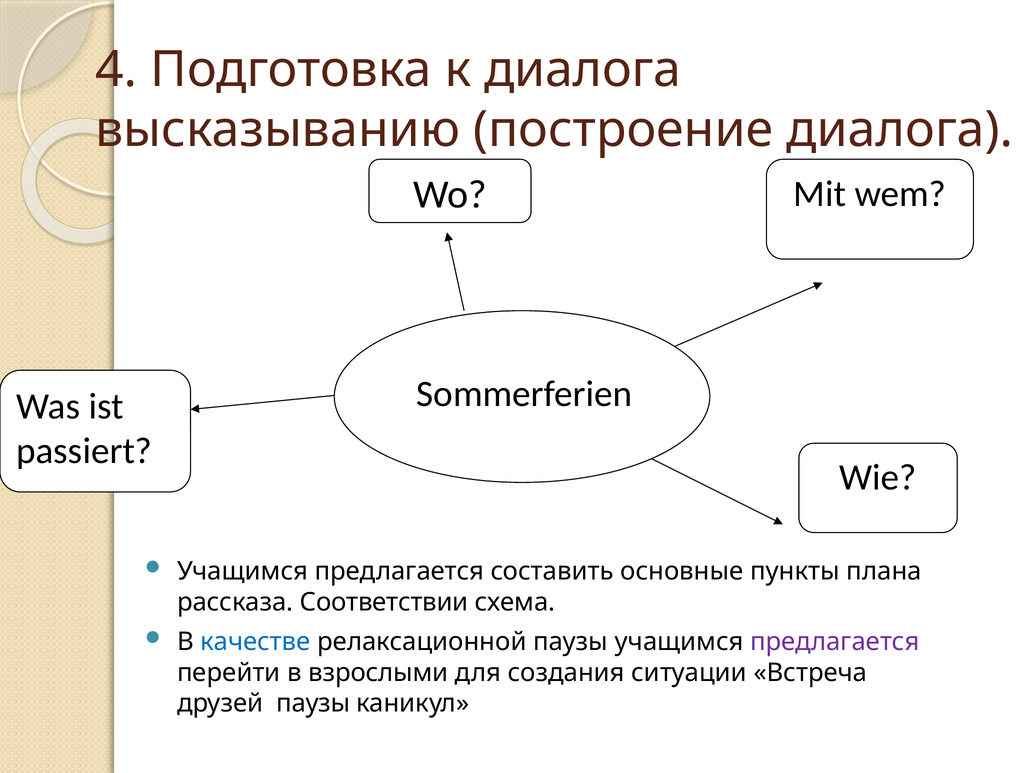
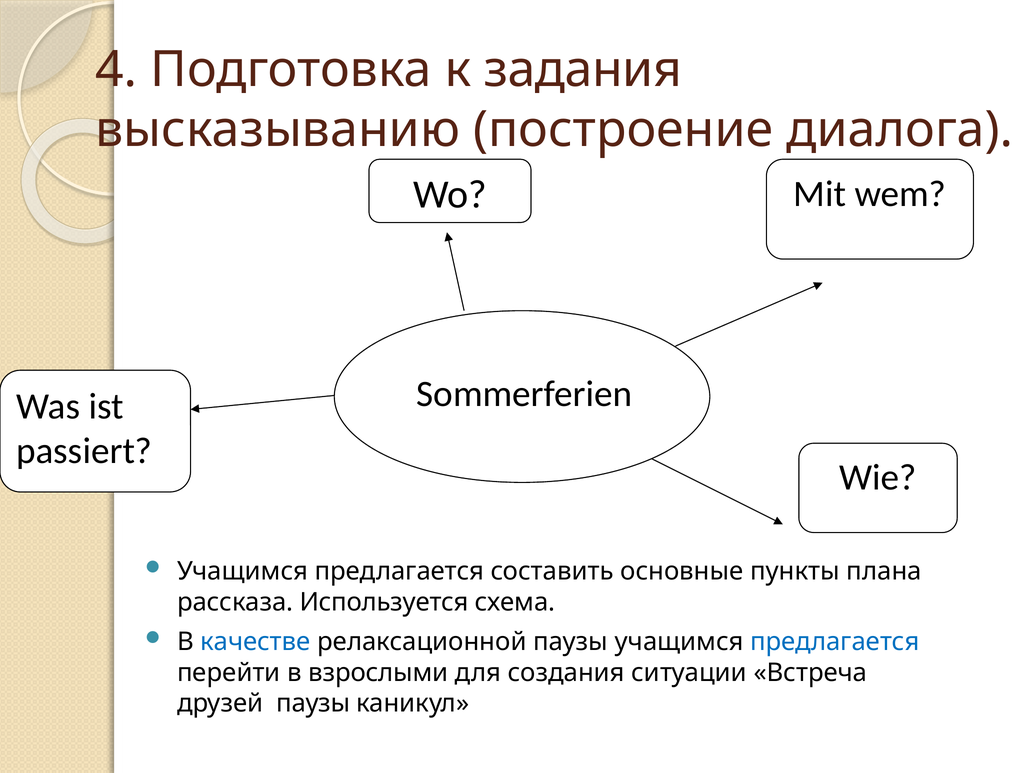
к диалога: диалога -> задания
Соответствии: Соответствии -> Используется
предлагается at (835, 641) colour: purple -> blue
